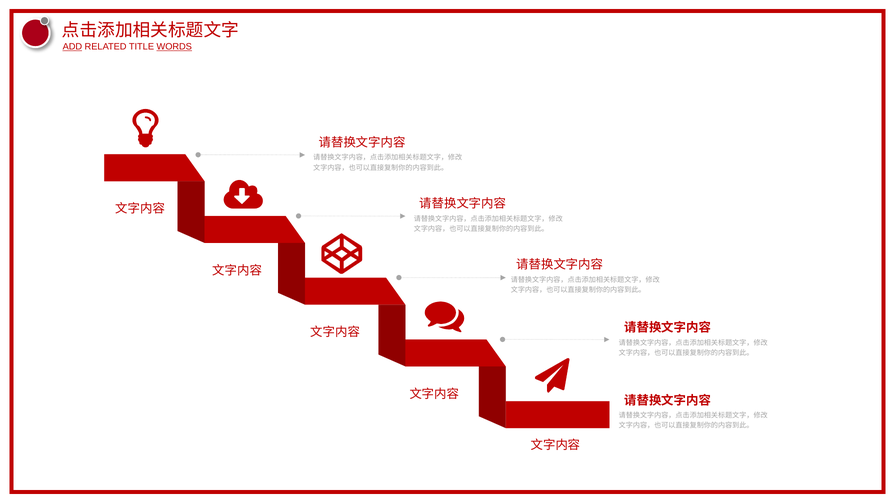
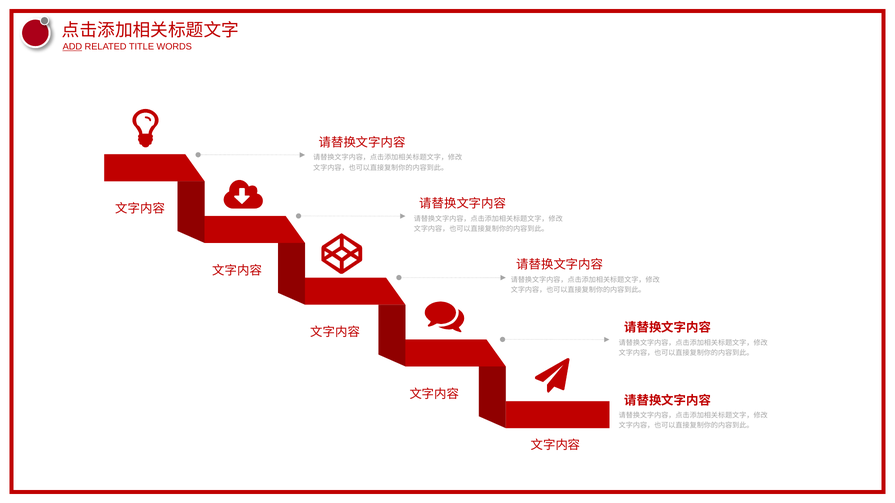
WORDS underline: present -> none
